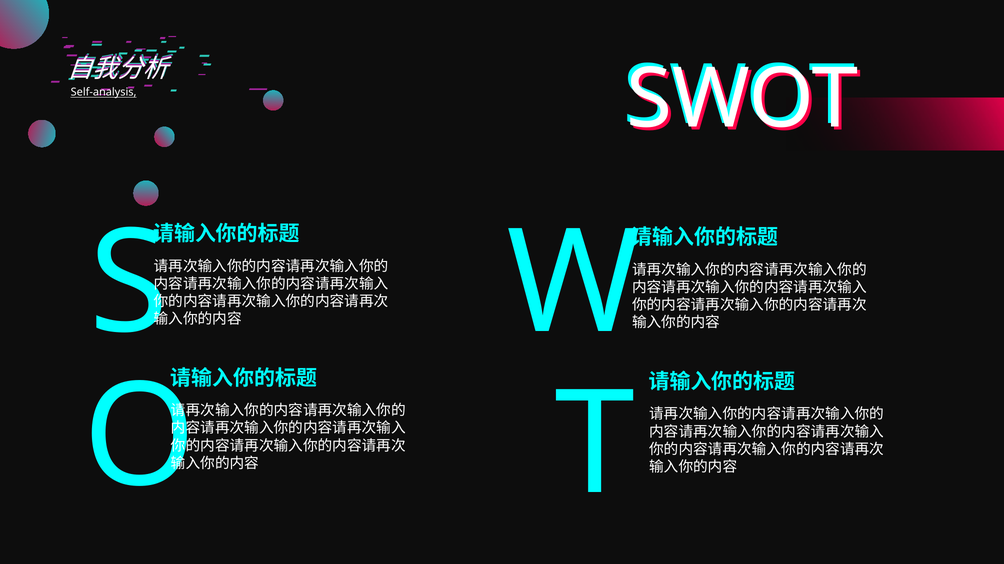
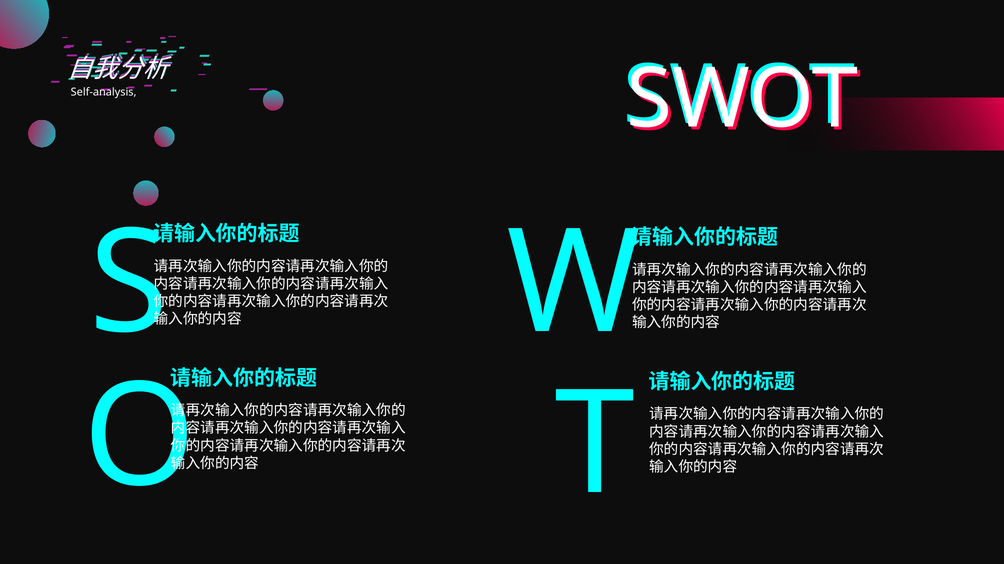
Self-analysis underline: present -> none
